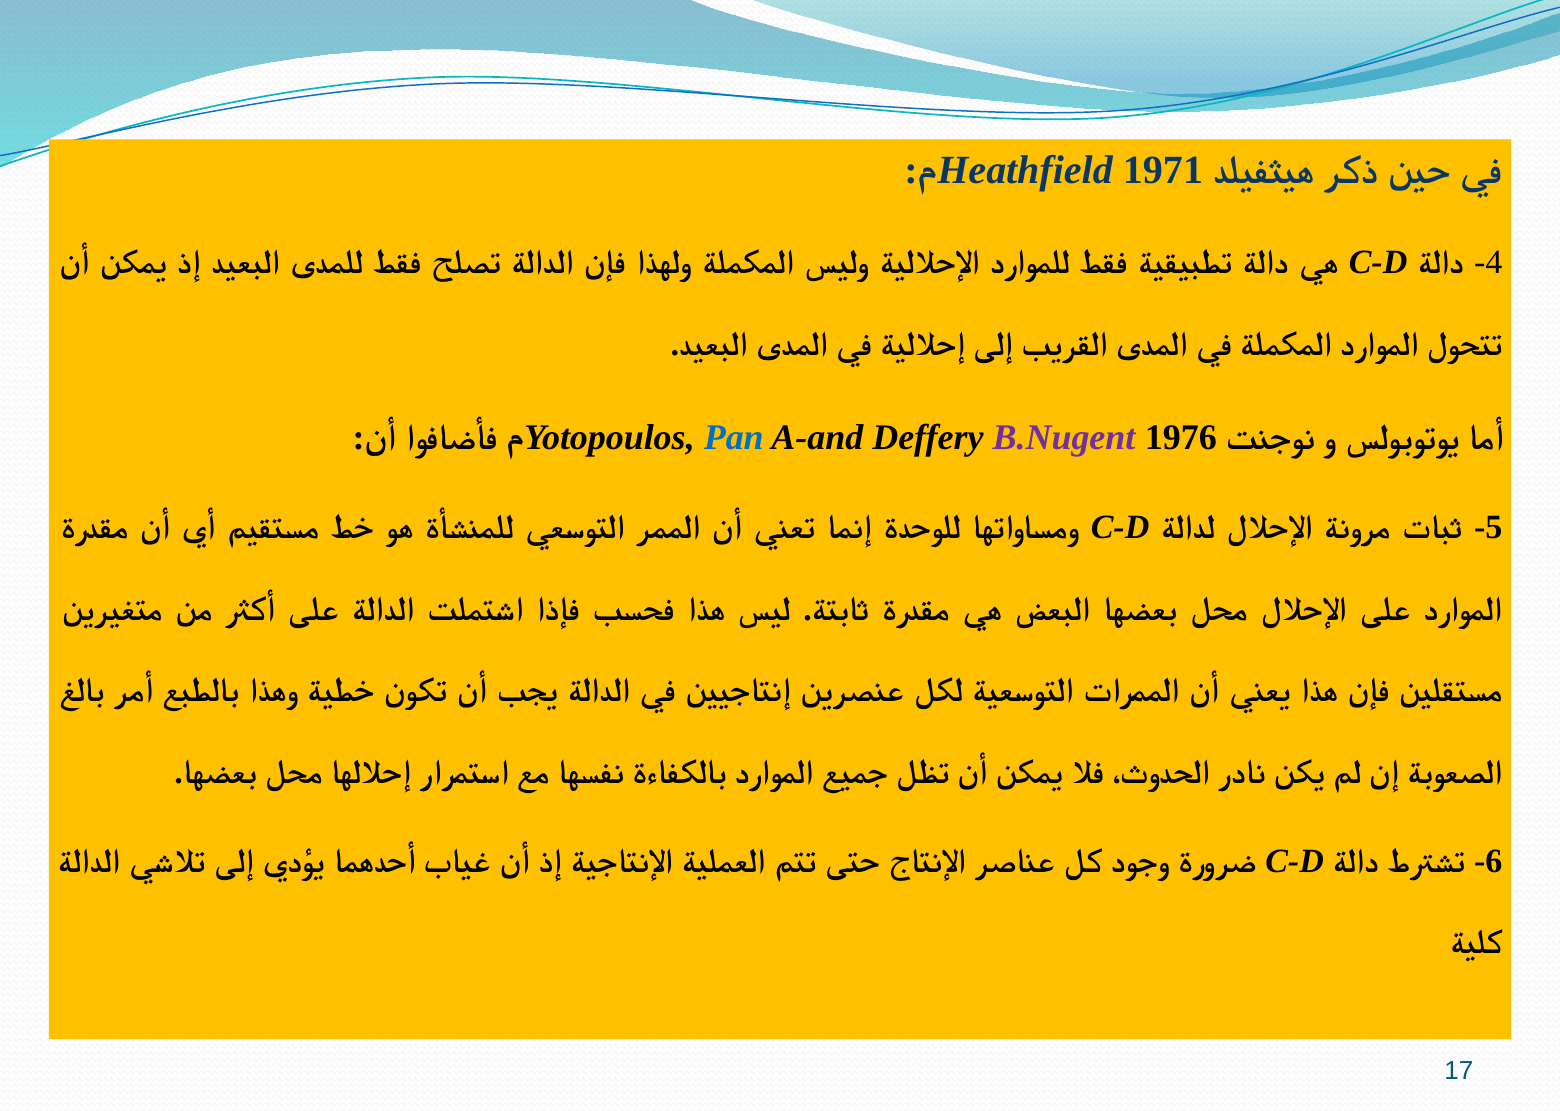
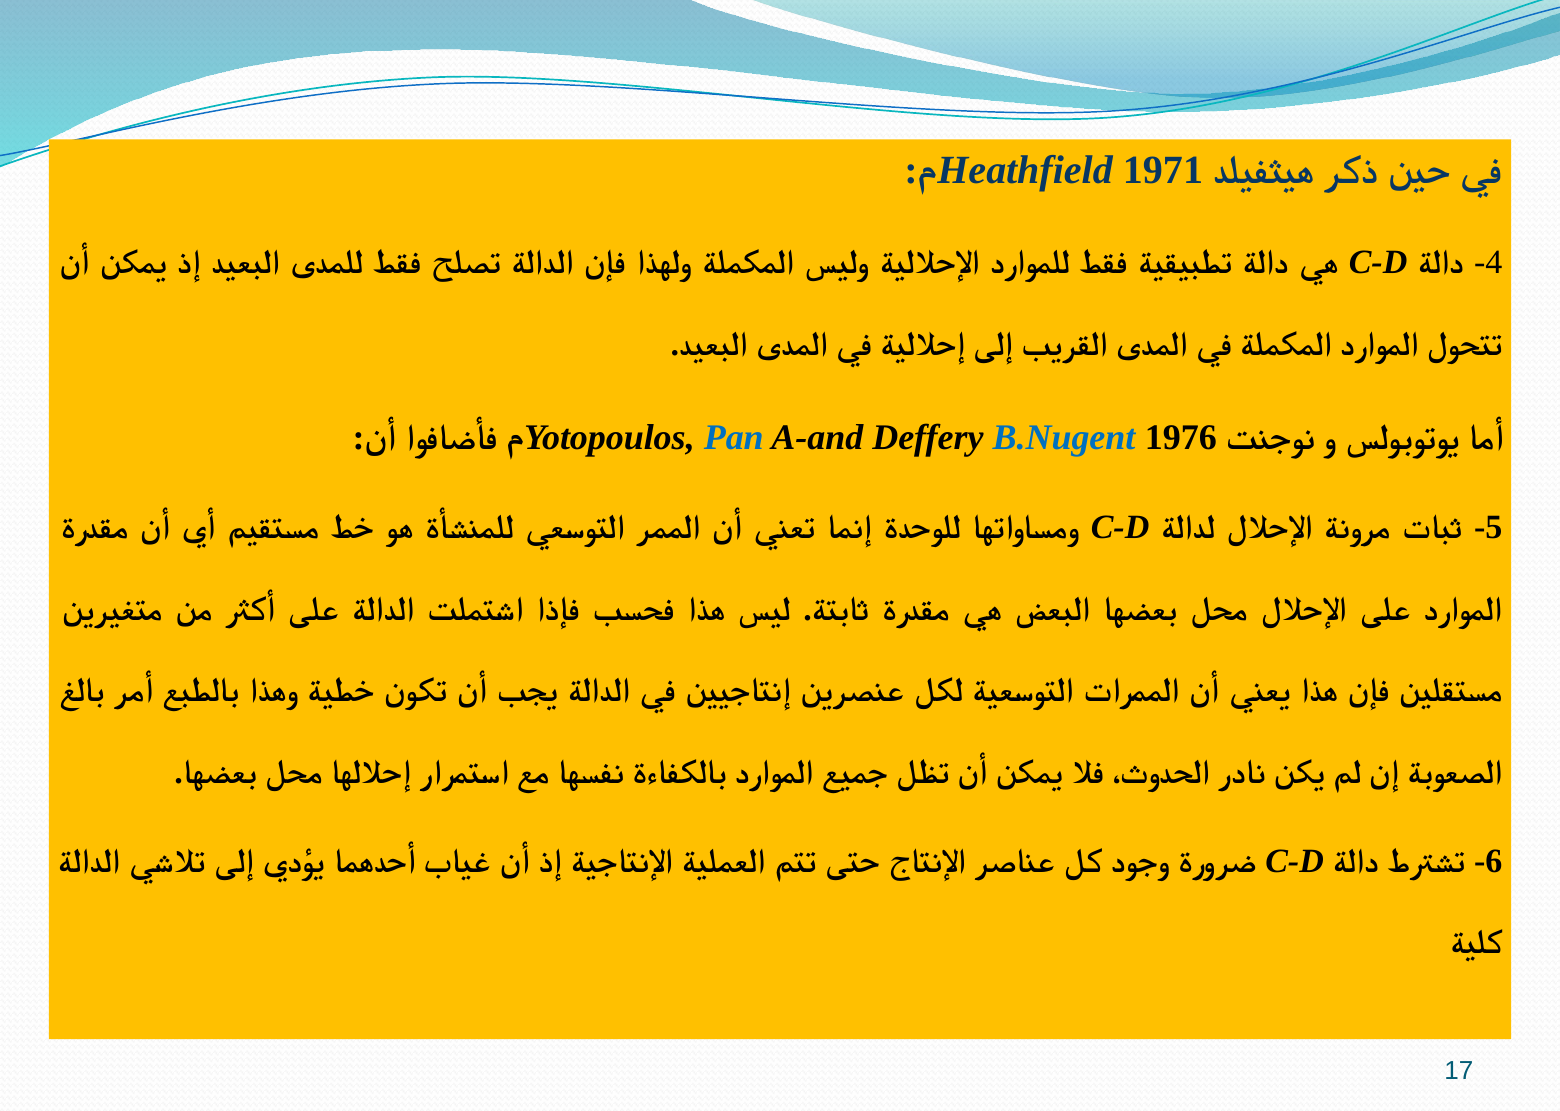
B.Nugent colour: purple -> blue
